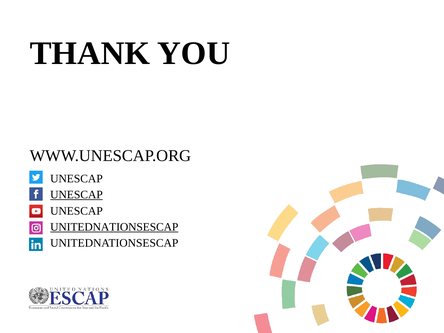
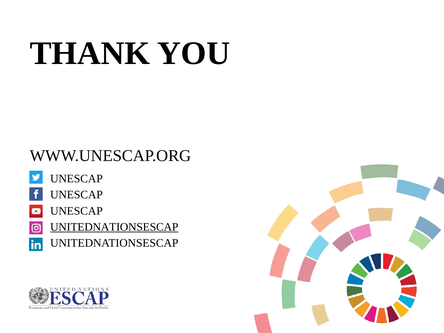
UNESCAP at (76, 195) underline: present -> none
